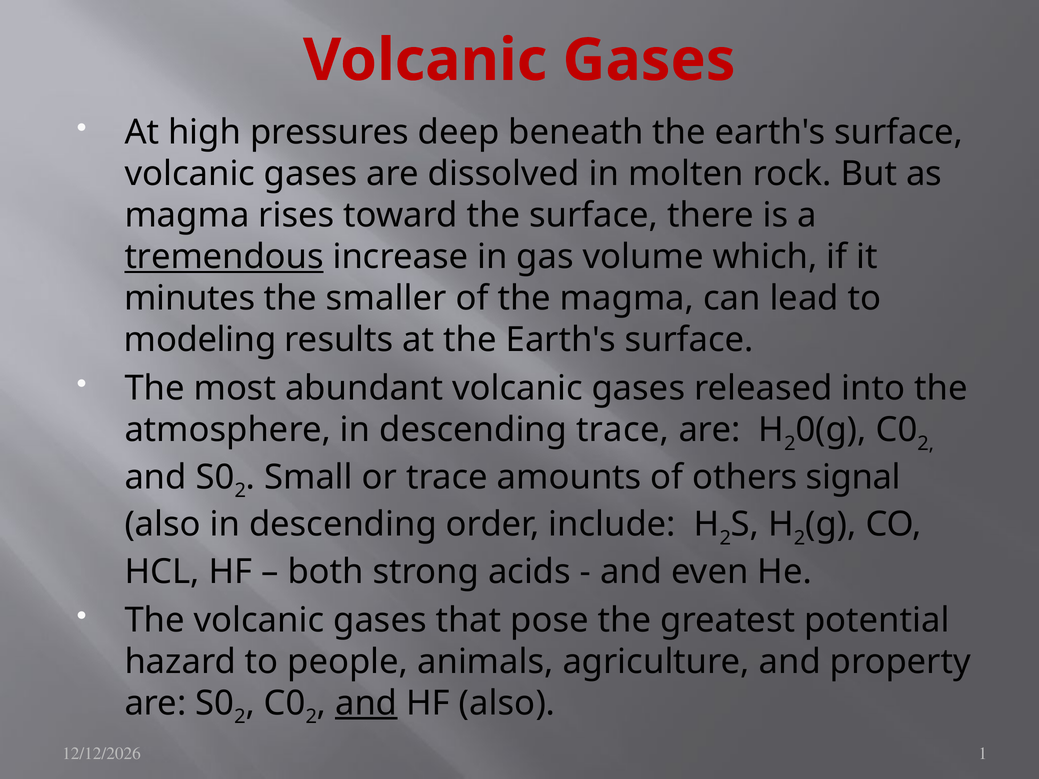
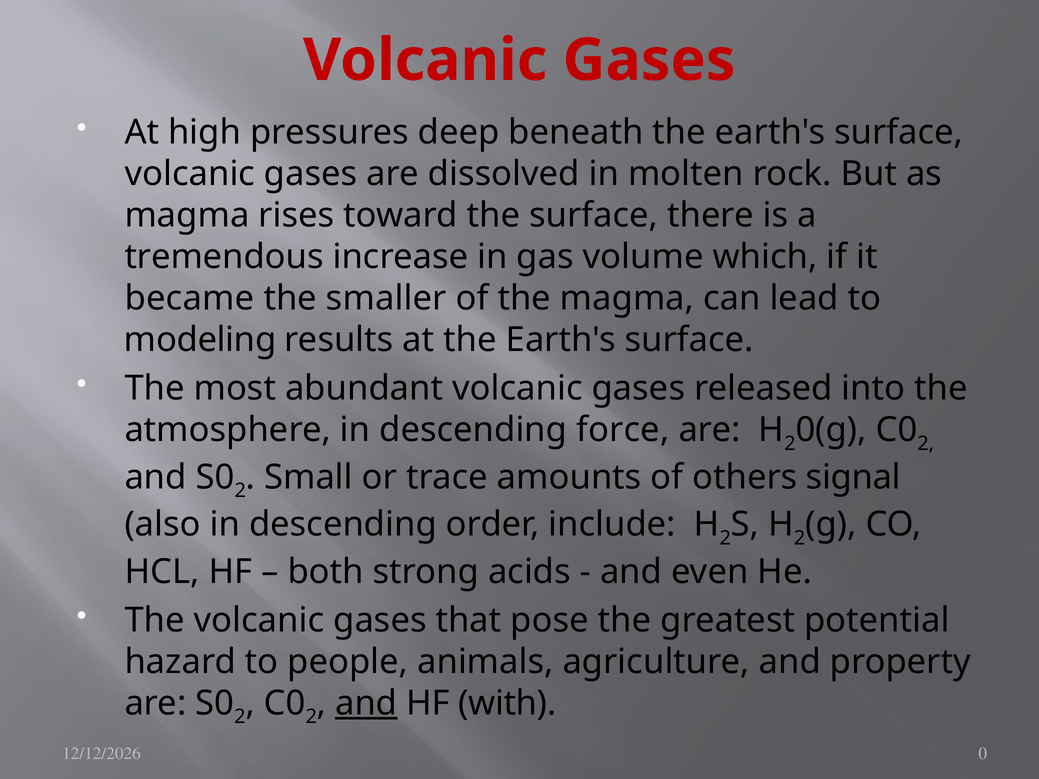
tremendous underline: present -> none
minutes: minutes -> became
descending trace: trace -> force
HF also: also -> with
1: 1 -> 0
